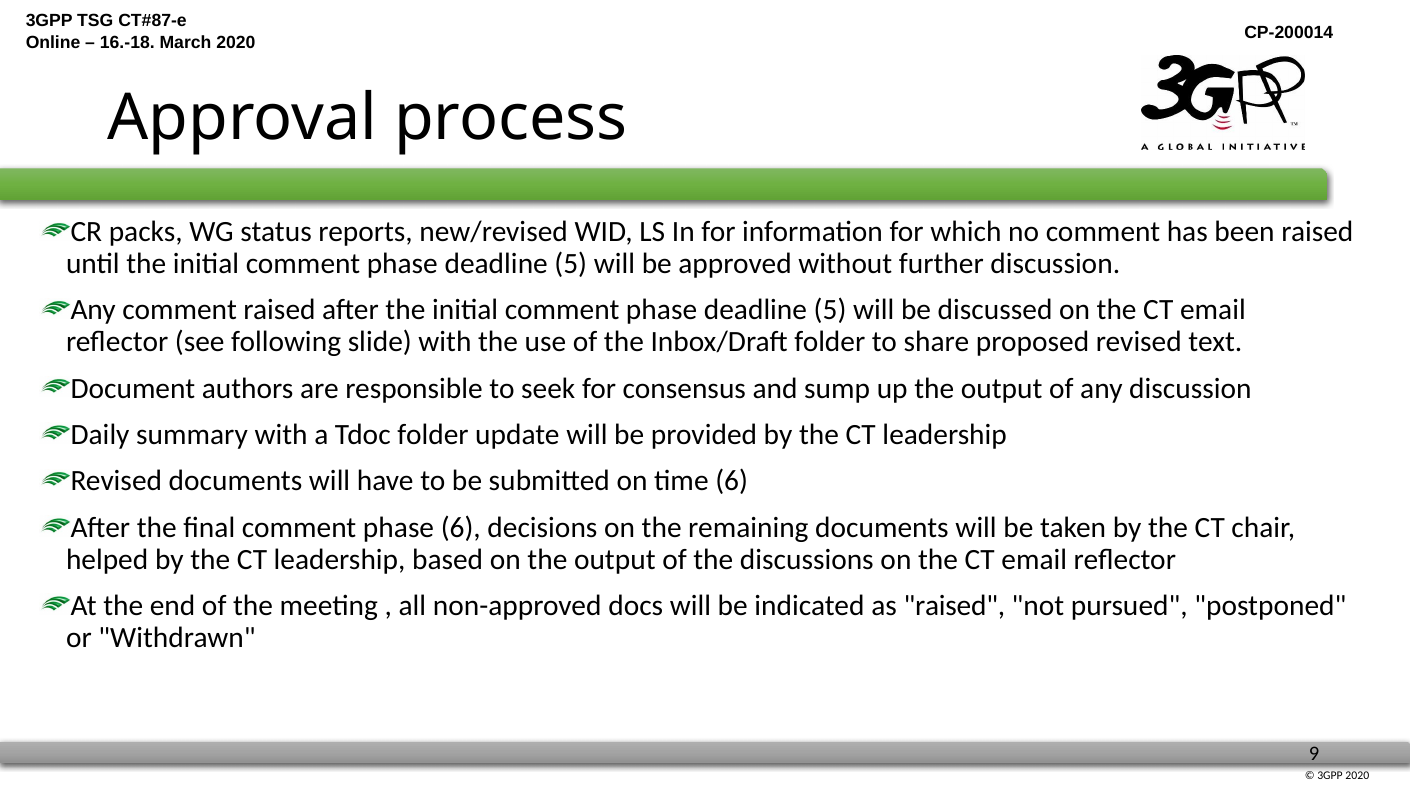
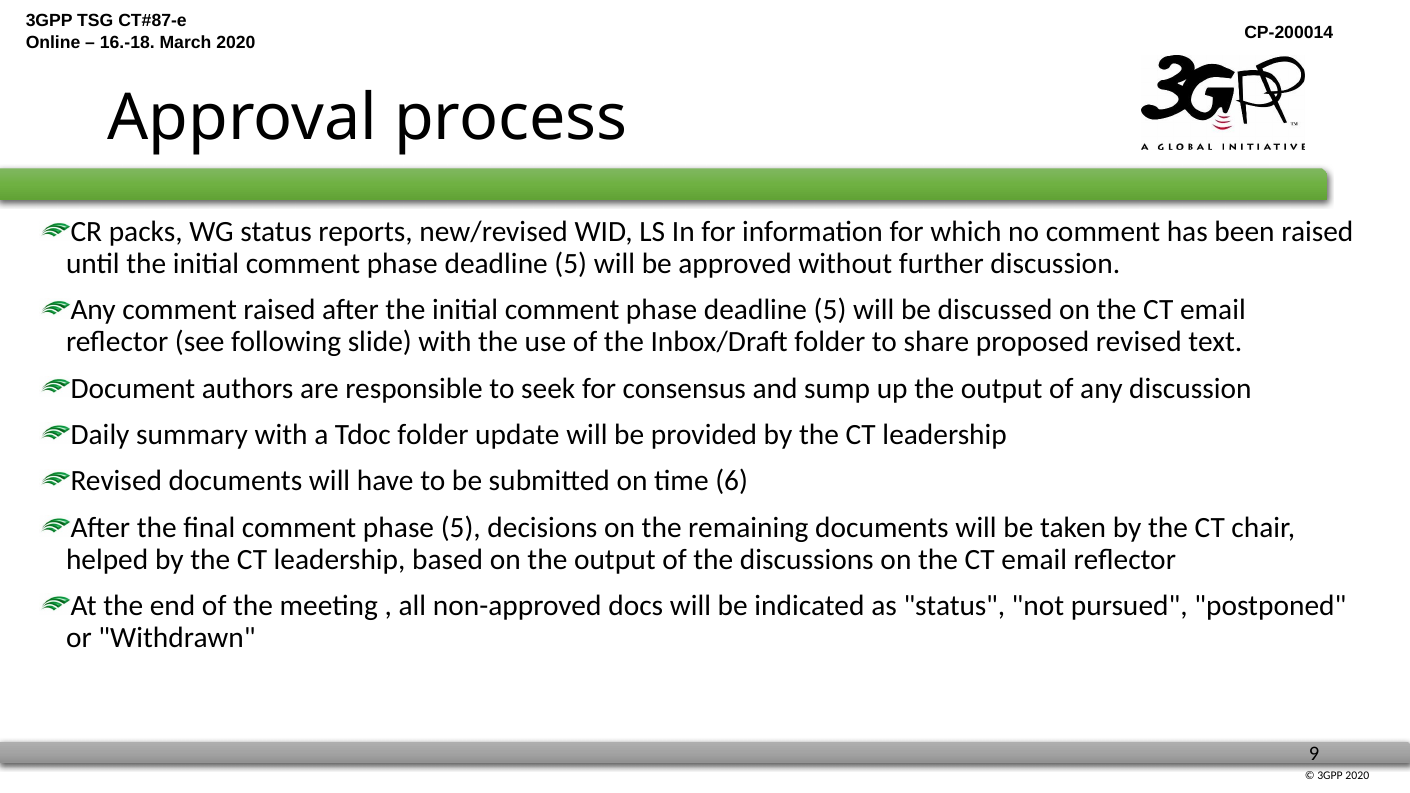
phase 6: 6 -> 5
as raised: raised -> status
